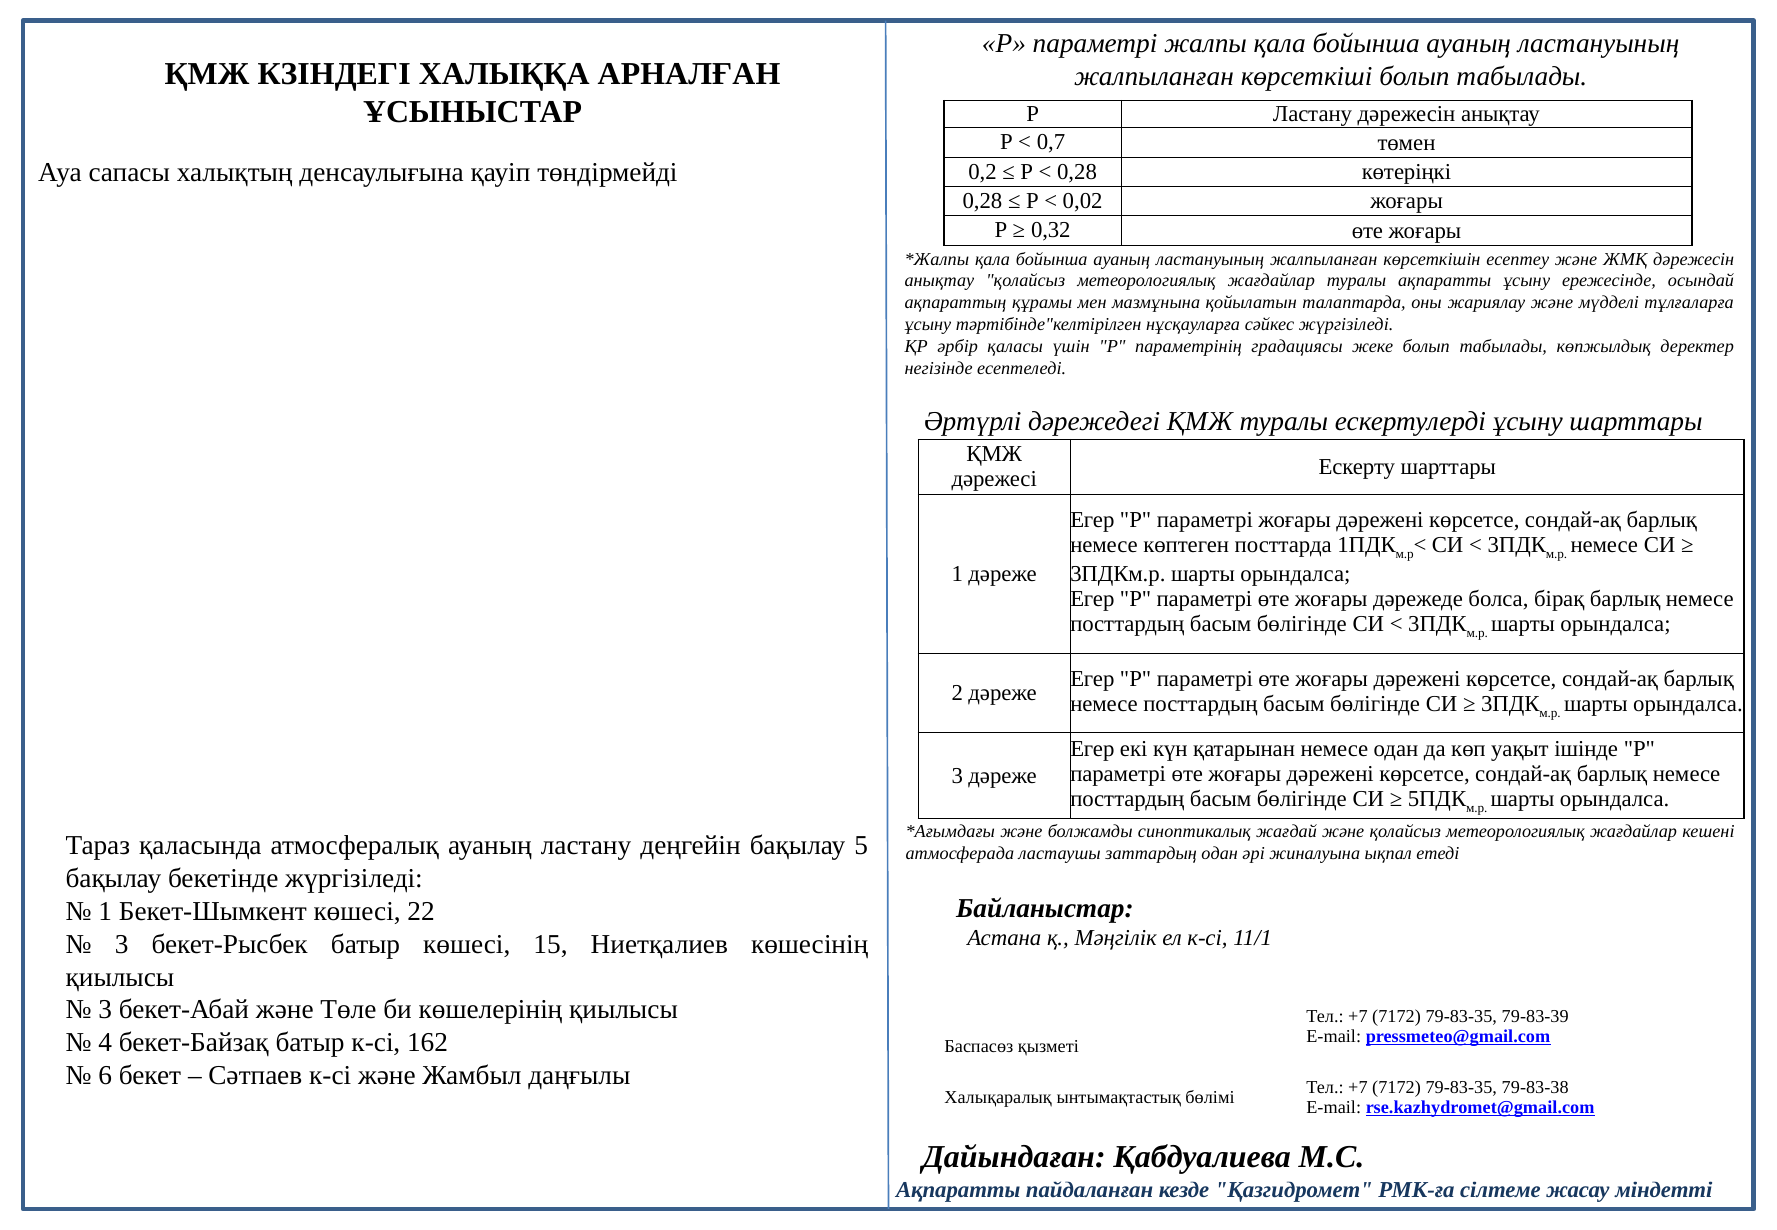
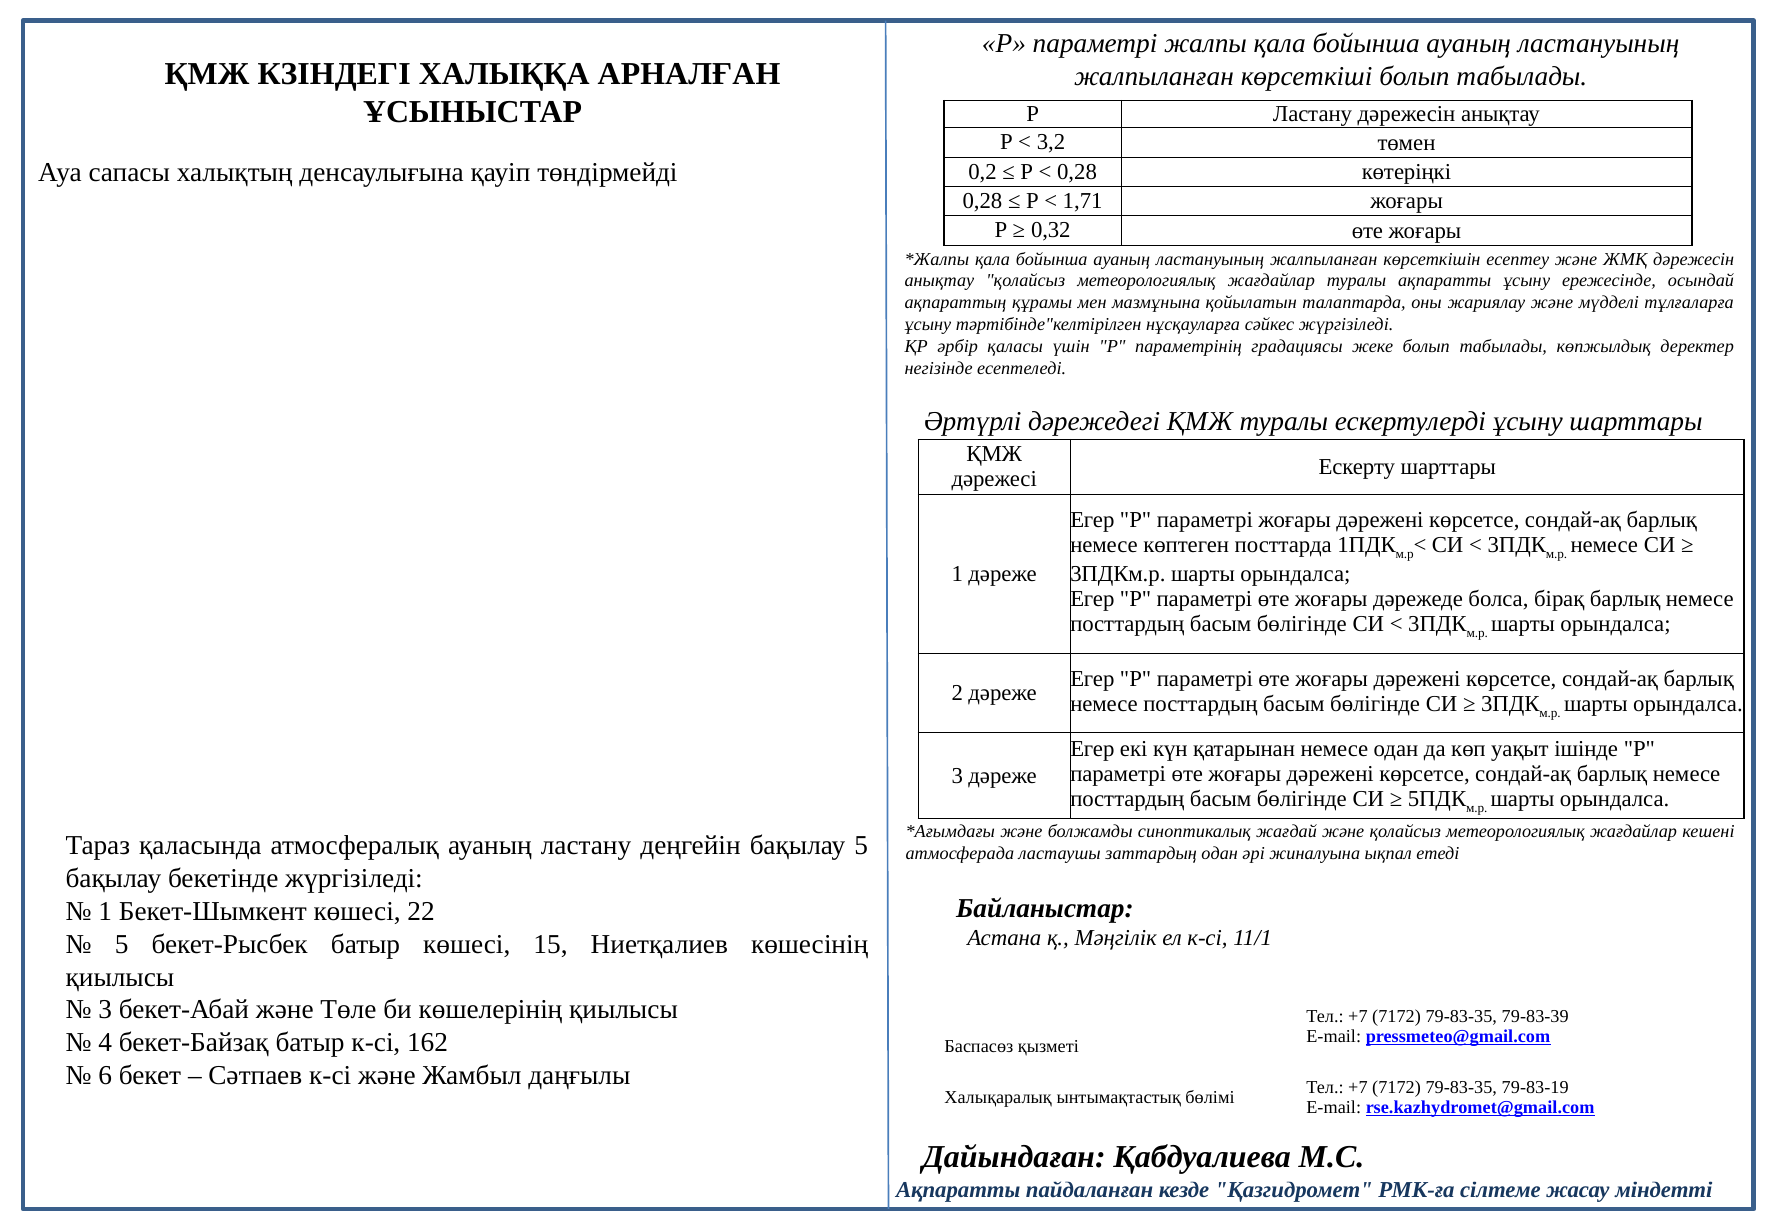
0,7: 0,7 -> 3,2
0,02: 0,02 -> 1,71
3 at (122, 944): 3 -> 5
79-83-38: 79-83-38 -> 79-83-19
